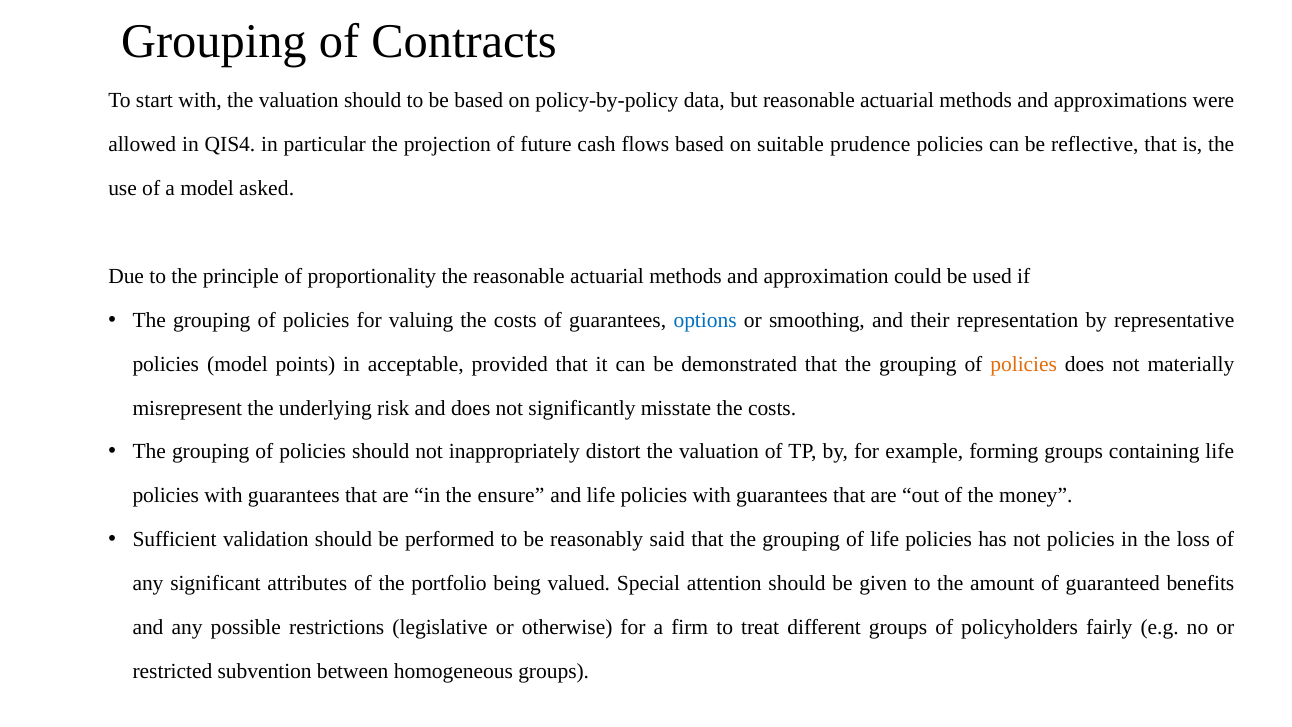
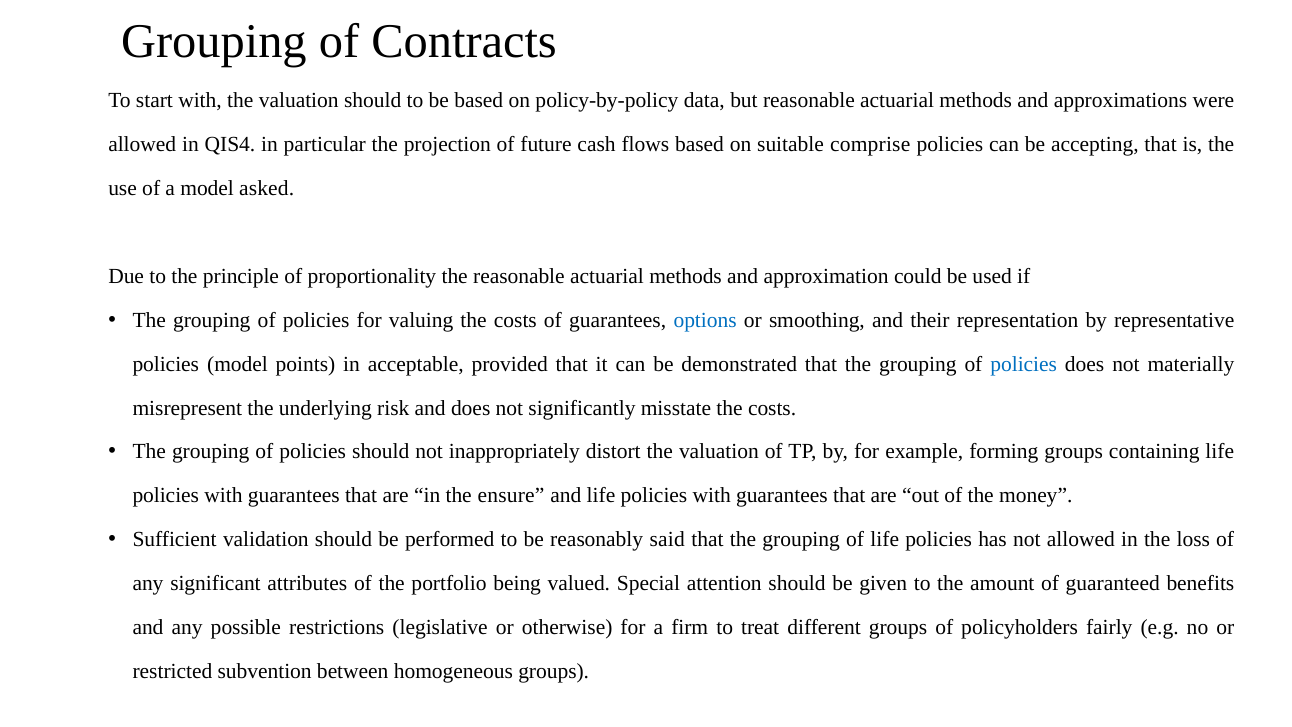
prudence: prudence -> comprise
reflective: reflective -> accepting
policies at (1024, 364) colour: orange -> blue
not policies: policies -> allowed
